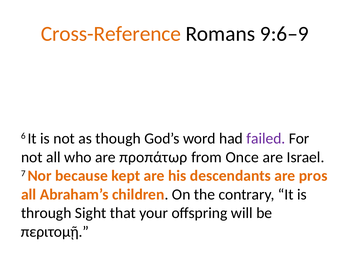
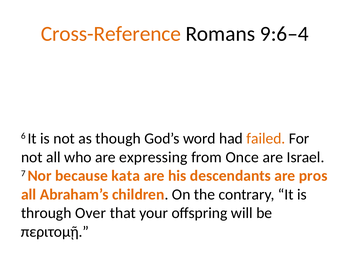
9:6–9: 9:6–9 -> 9:6–4
failed colour: purple -> orange
προπάτωρ: προπάτωρ -> expressing
kept: kept -> kata
Sight: Sight -> Over
